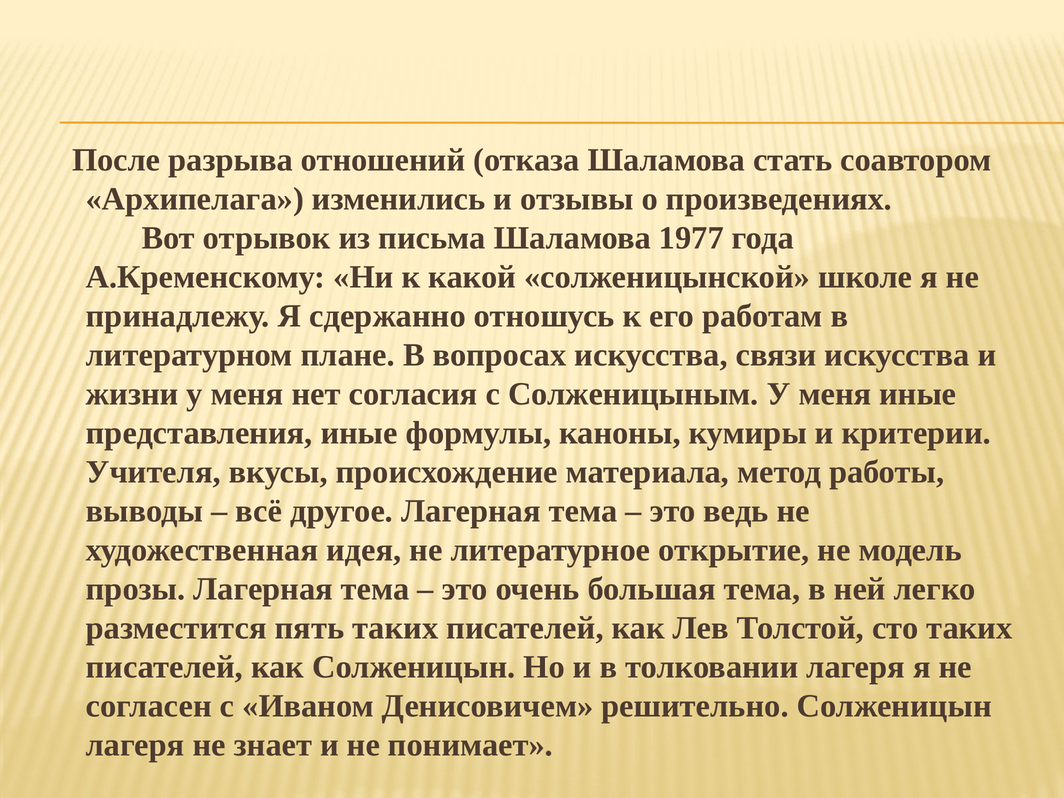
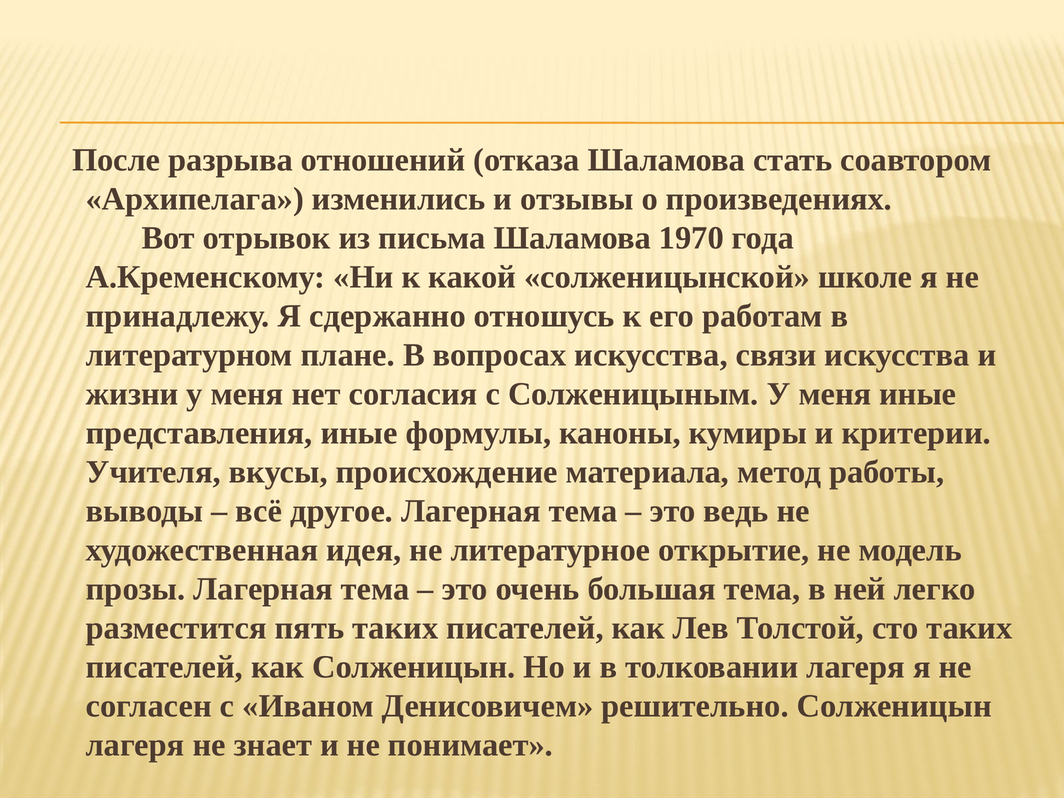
1977: 1977 -> 1970
